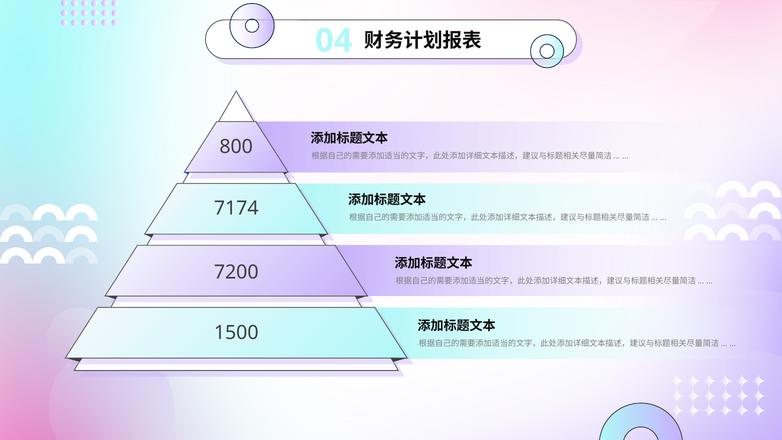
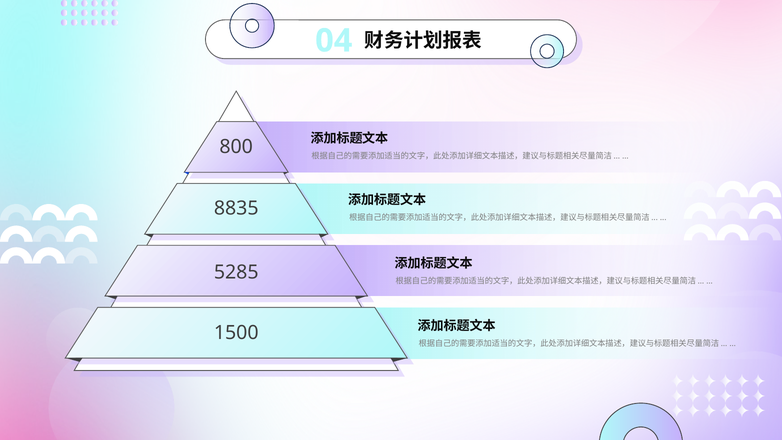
7174: 7174 -> 8835
7200: 7200 -> 5285
